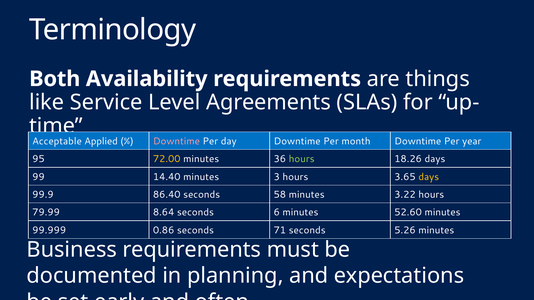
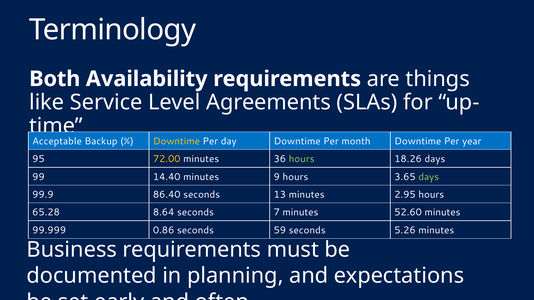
Applied: Applied -> Backup
Downtime at (176, 141) colour: pink -> yellow
3: 3 -> 9
days at (429, 177) colour: yellow -> light green
58: 58 -> 13
3.22: 3.22 -> 2.95
79.99: 79.99 -> 65.28
6: 6 -> 7
71: 71 -> 59
